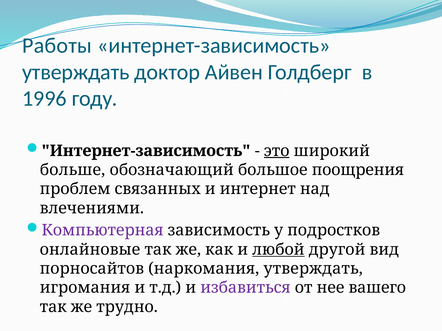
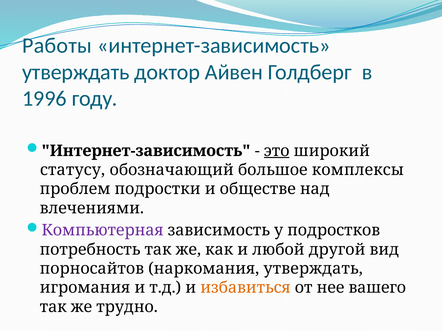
больше: больше -> статусу
поощрения: поощрения -> комплексы
связанных: связанных -> подростки
интернет: интернет -> обществе
онлайновые: онлайновые -> потребность
любой underline: present -> none
избавиться colour: purple -> orange
